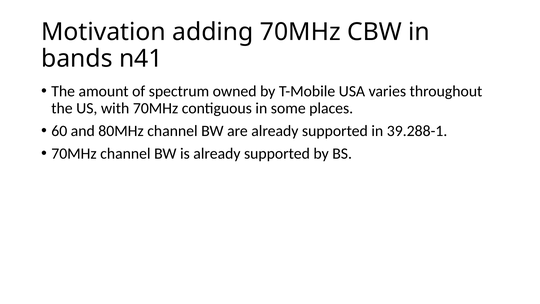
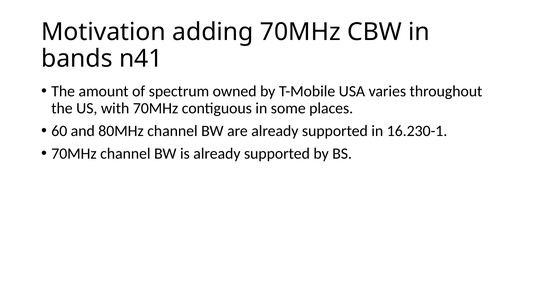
39.288-1: 39.288-1 -> 16.230-1
